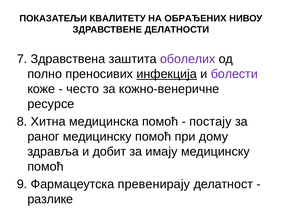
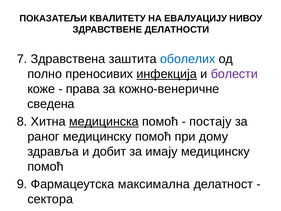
ОБРАЂЕНИХ: ОБРАЂЕНИХ -> ЕВАЛУАЦИЈУ
оболелих colour: purple -> blue
често: често -> права
ресурсе: ресурсе -> сведена
медицинска underline: none -> present
превенирају: превенирају -> максимална
разлике: разлике -> сектора
